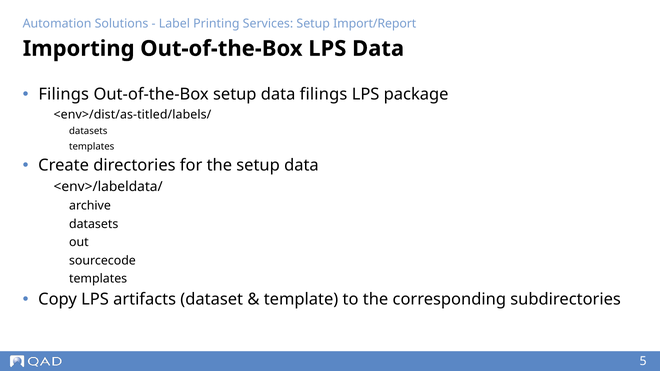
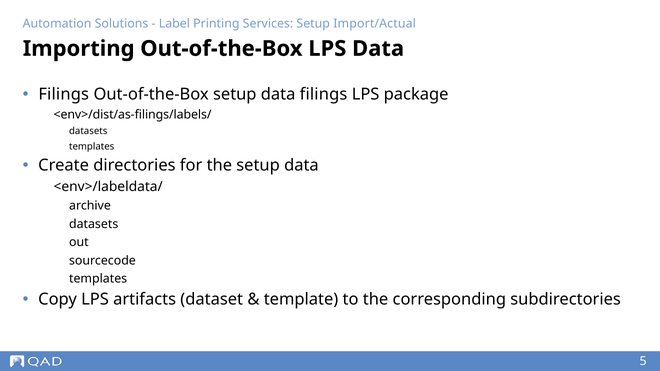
Import/Report: Import/Report -> Import/Actual
<env>/dist/as-titled/labels/: <env>/dist/as-titled/labels/ -> <env>/dist/as-filings/labels/
